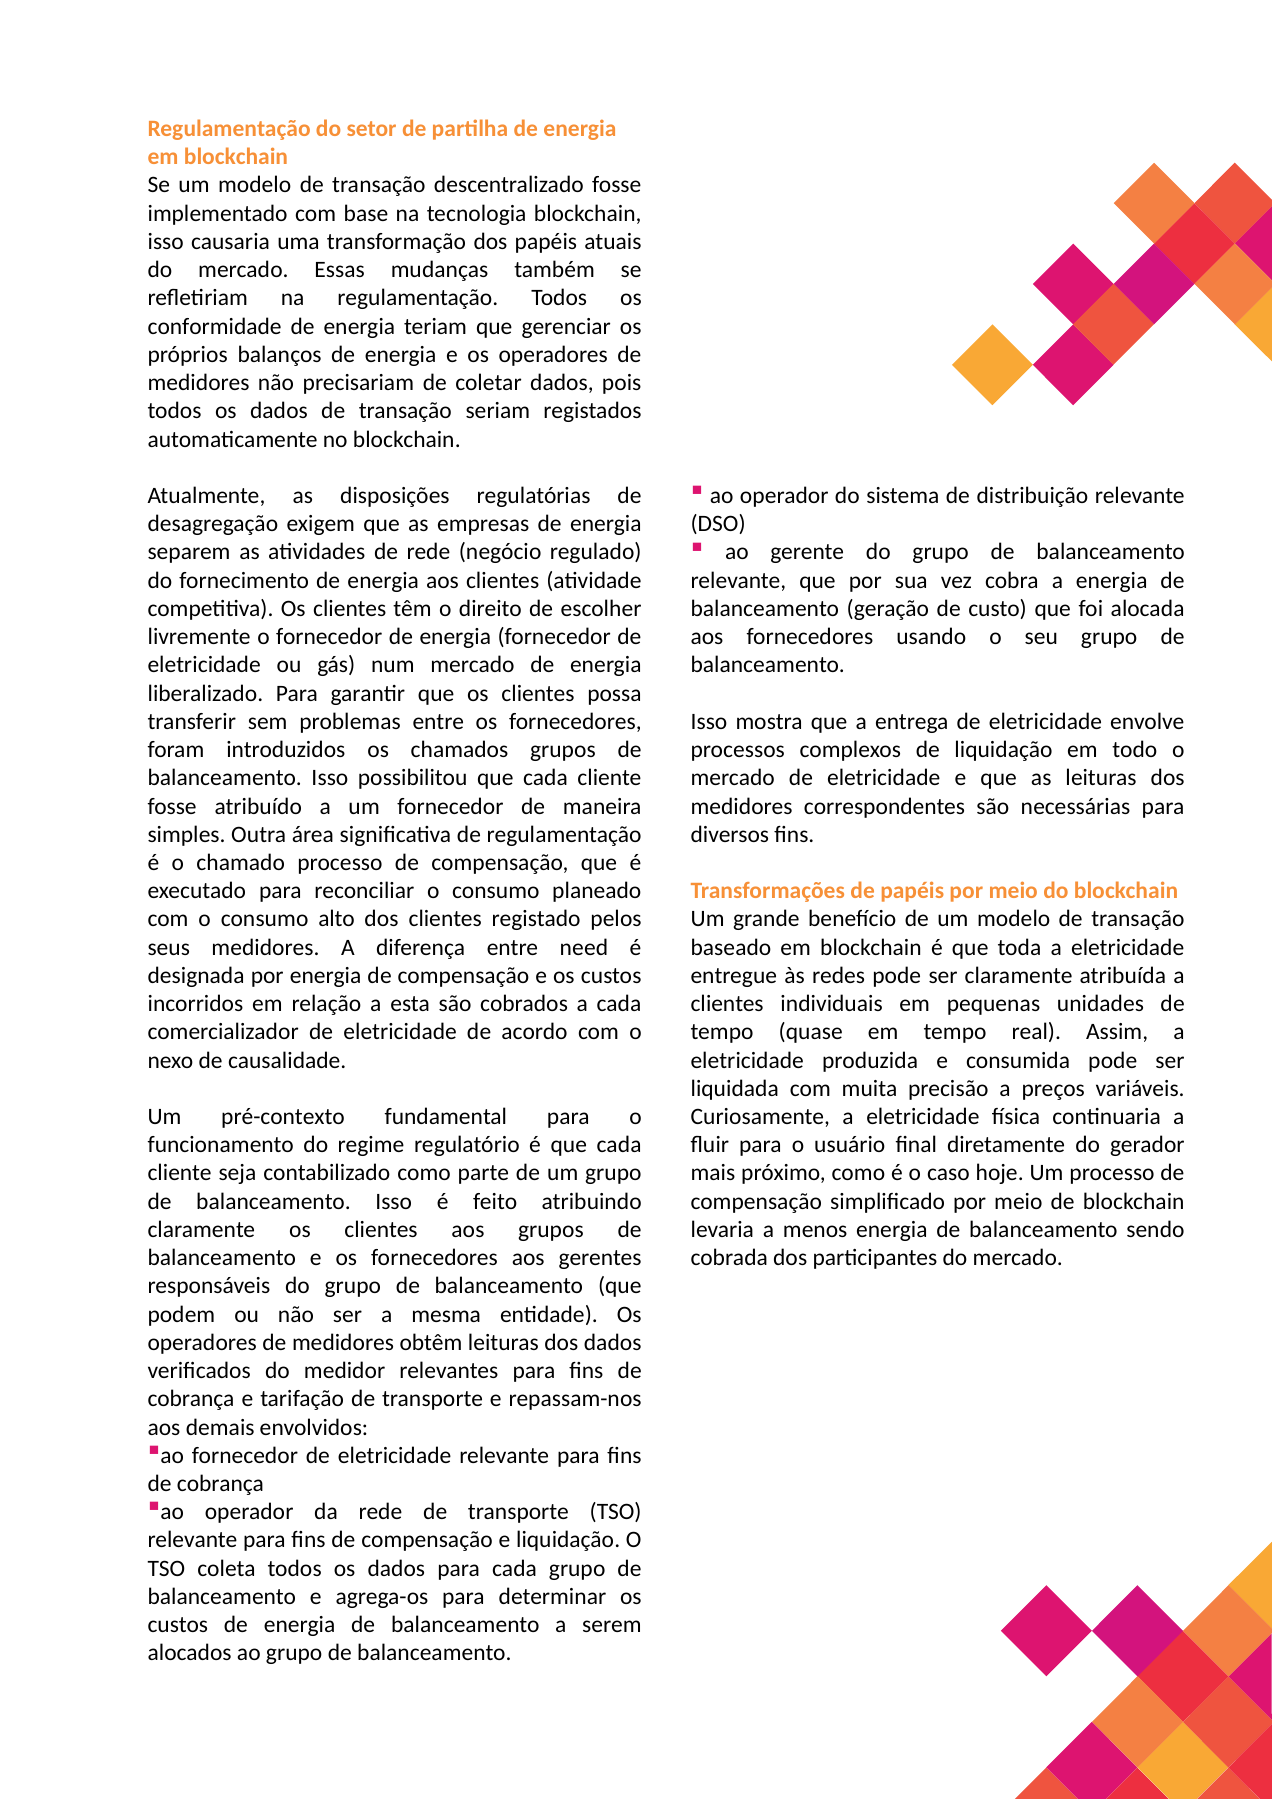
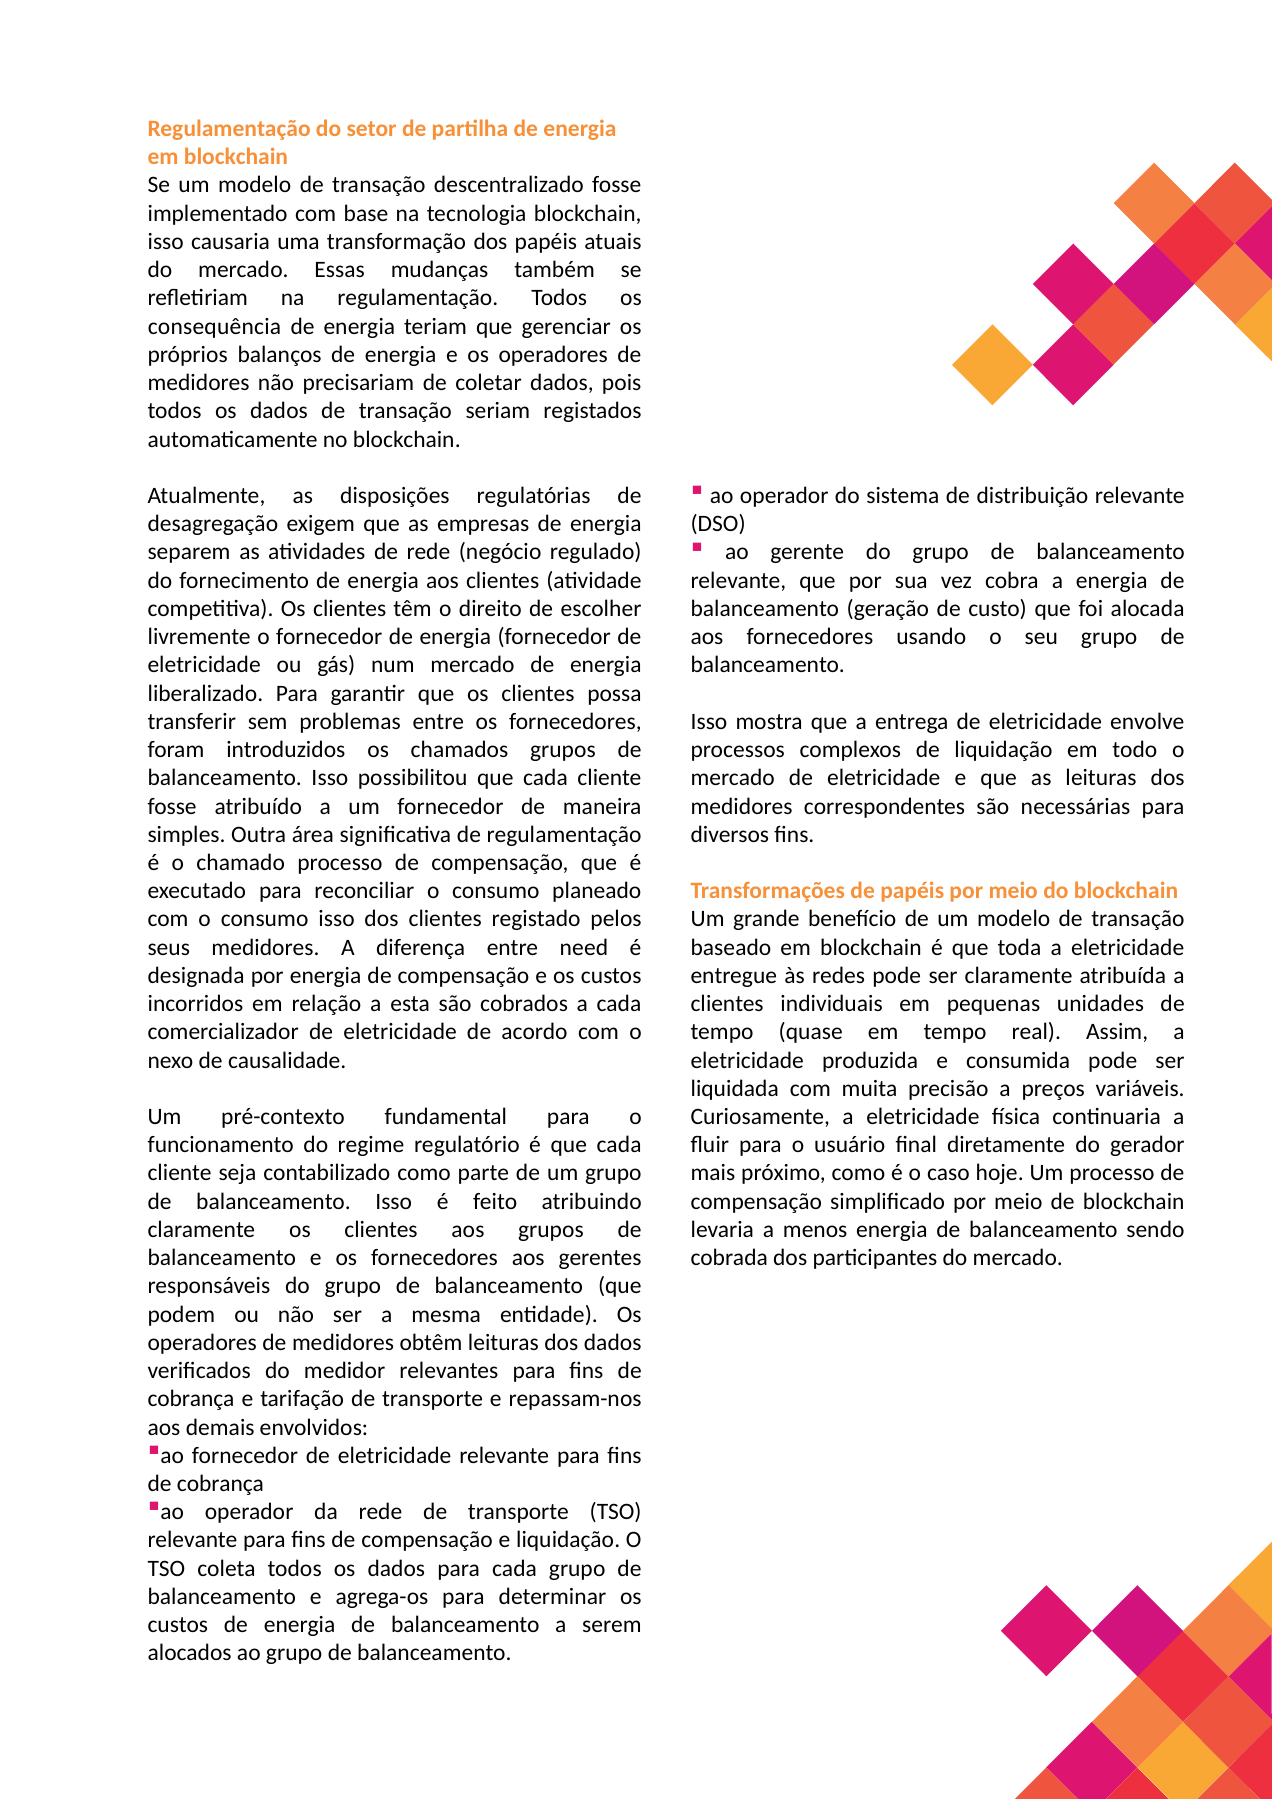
conformidade: conformidade -> consequência
consumo alto: alto -> isso
